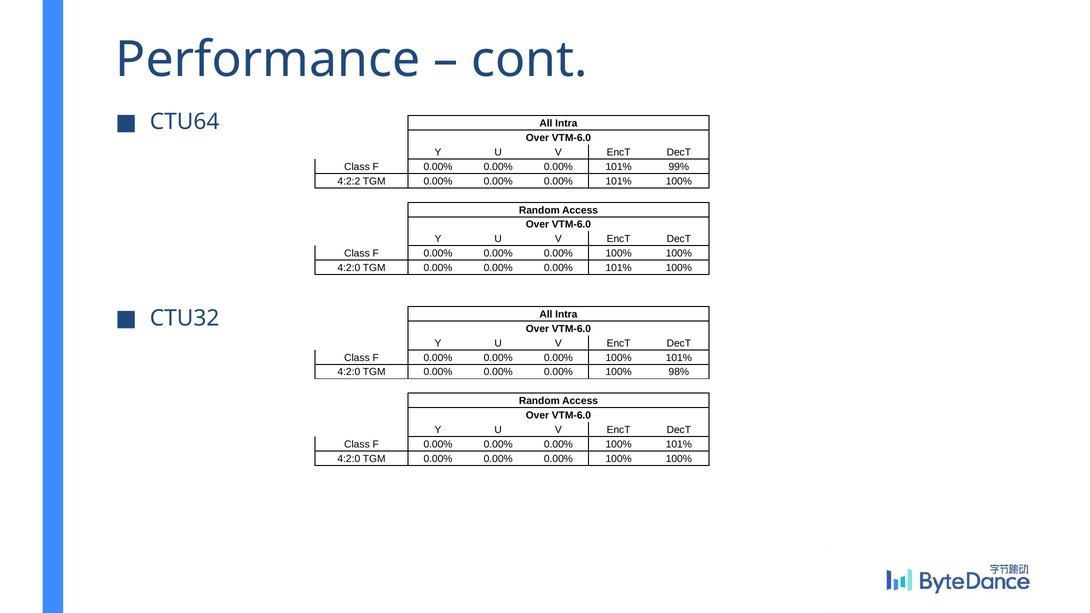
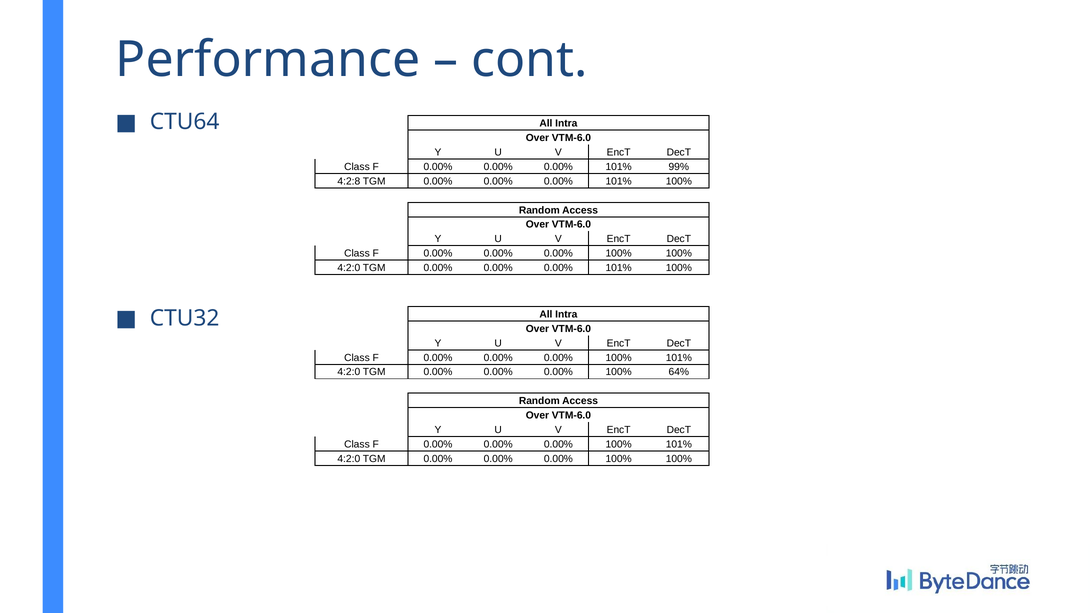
4:2:2: 4:2:2 -> 4:2:8
98%: 98% -> 64%
